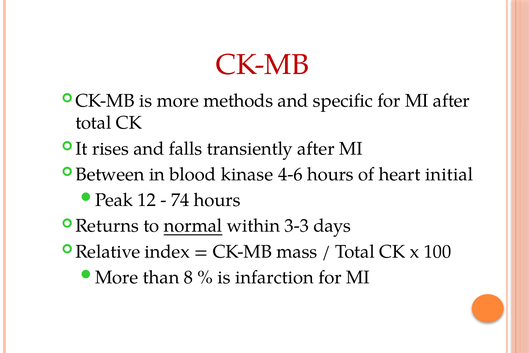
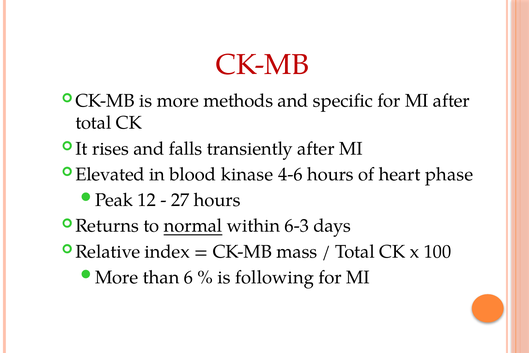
Between: Between -> Elevated
initial: initial -> phase
74: 74 -> 27
3-3: 3-3 -> 6-3
8: 8 -> 6
infarction: infarction -> following
